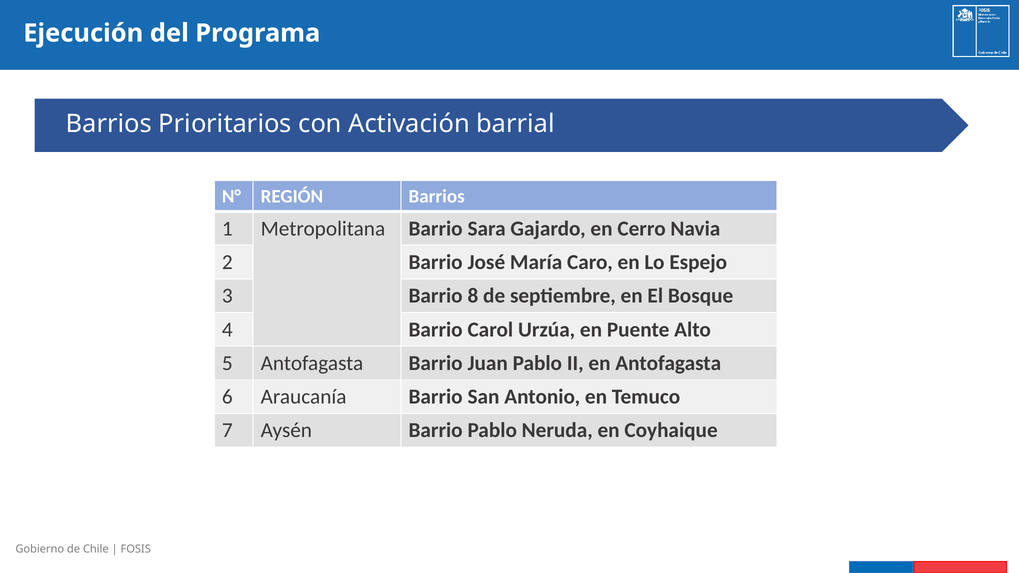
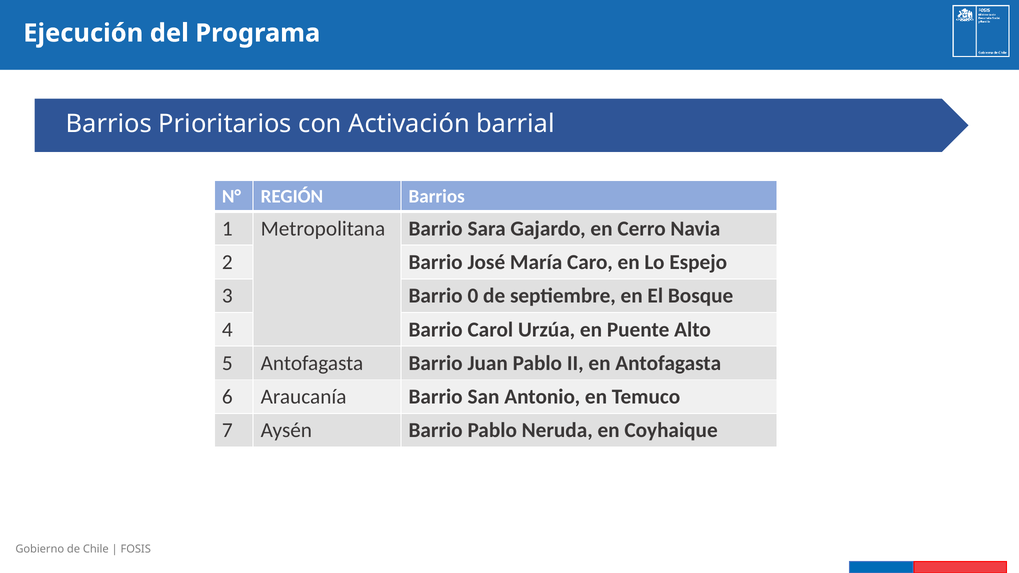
8: 8 -> 0
